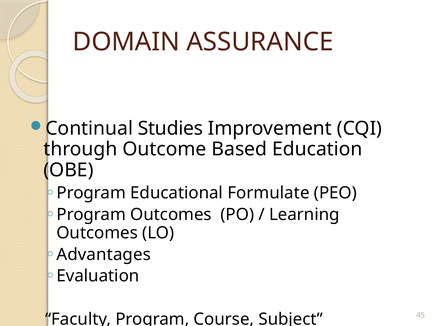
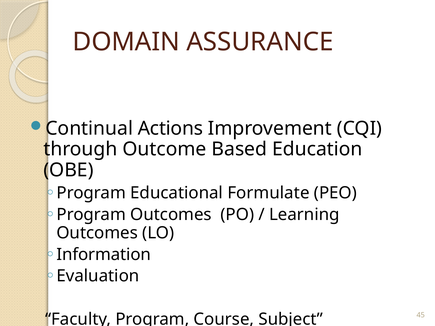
Studies: Studies -> Actions
Advantages: Advantages -> Information
